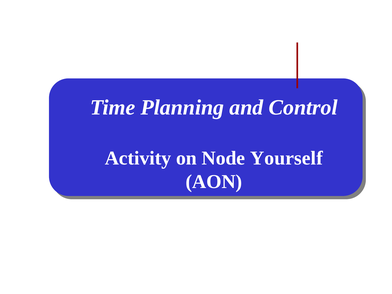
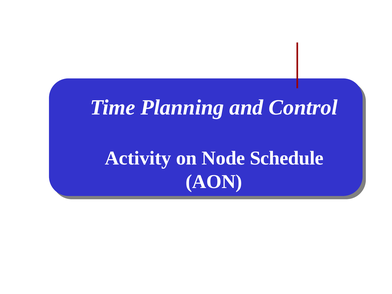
Yourself: Yourself -> Schedule
